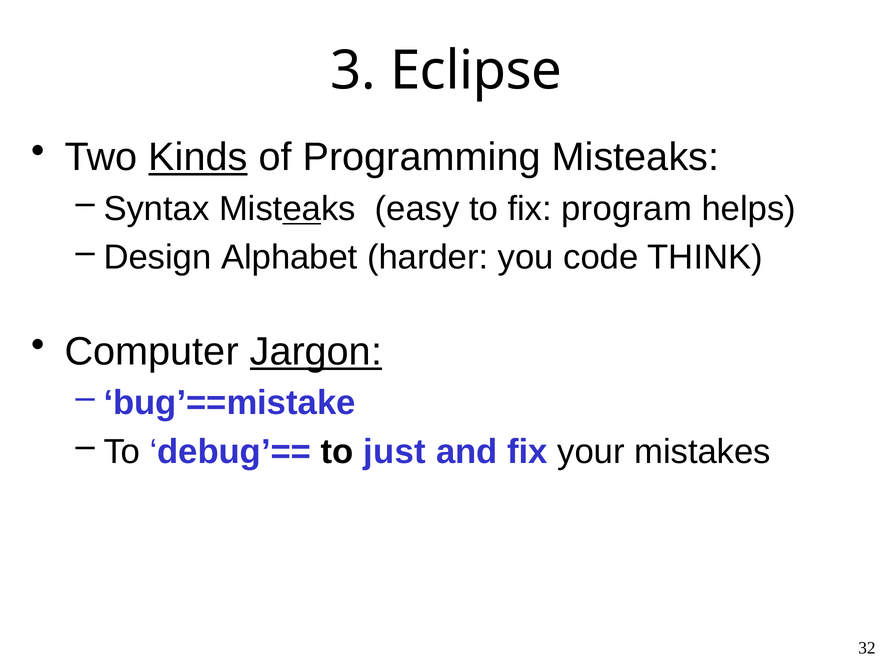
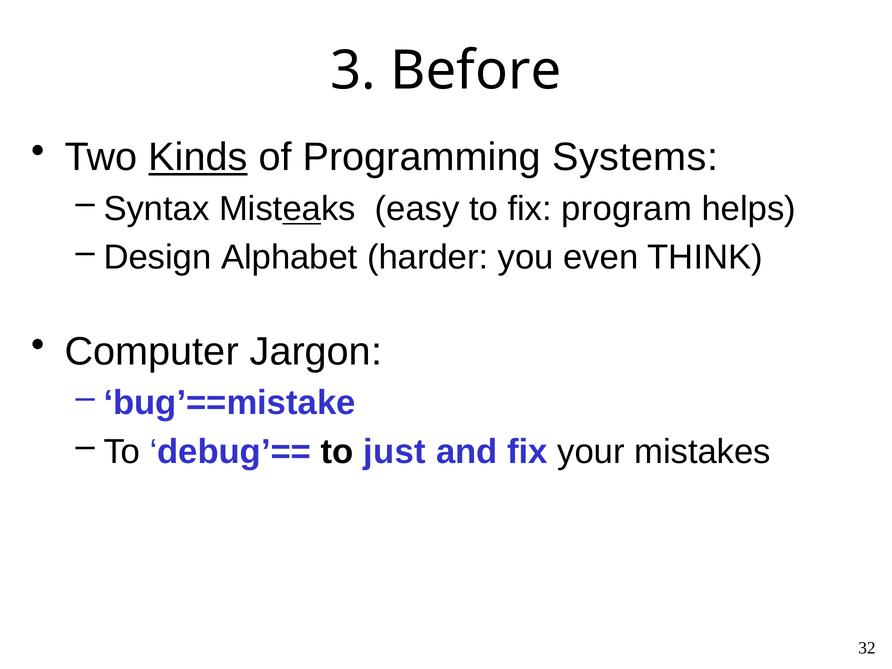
Eclipse: Eclipse -> Before
Programming Misteaks: Misteaks -> Systems
code: code -> even
Jargon underline: present -> none
